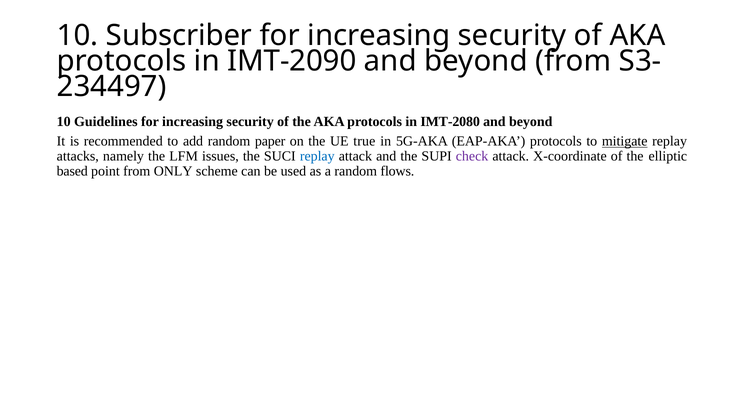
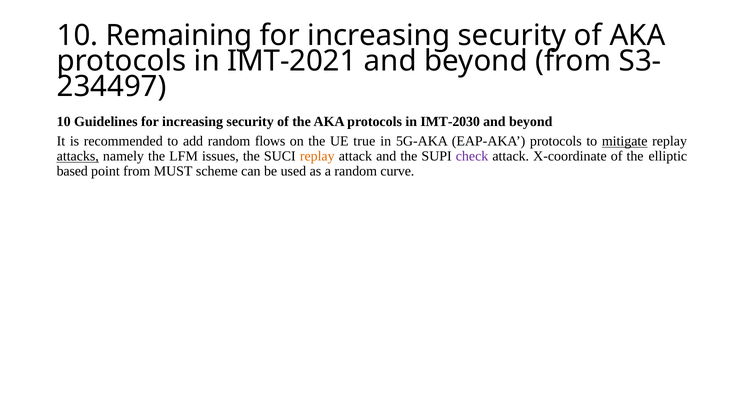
Subscriber: Subscriber -> Remaining
IMT-2090: IMT-2090 -> IMT-2021
IMT-2080: IMT-2080 -> IMT-2030
paper: paper -> flows
attacks underline: none -> present
replay at (317, 156) colour: blue -> orange
ONLY: ONLY -> MUST
flows: flows -> curve
